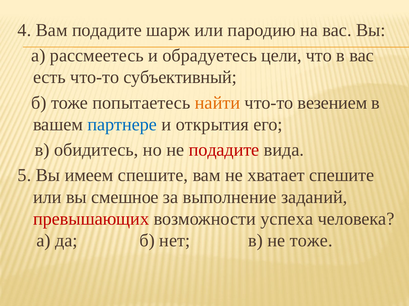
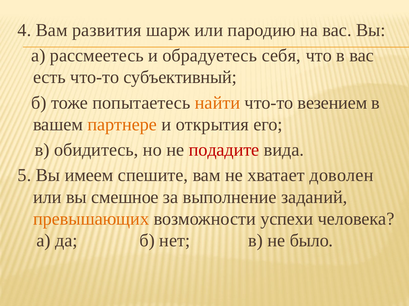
Вам подадите: подадите -> развития
цели: цели -> себя
партнере colour: blue -> orange
хватает спешите: спешите -> доволен
превышающих colour: red -> orange
успеха: успеха -> успехи
не тоже: тоже -> было
